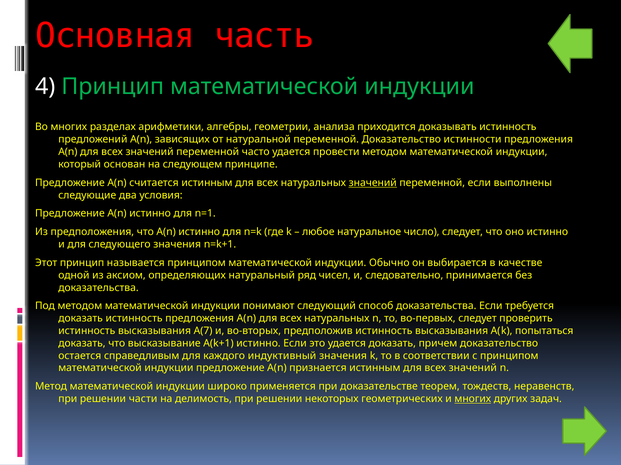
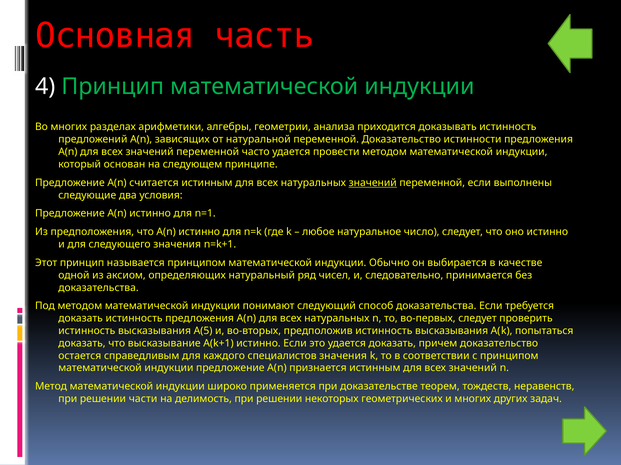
А(7: А(7 -> А(5
индуктивный: индуктивный -> специалистов
многих at (473, 400) underline: present -> none
